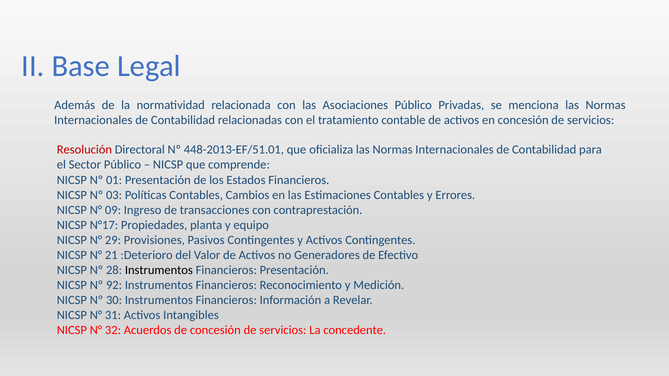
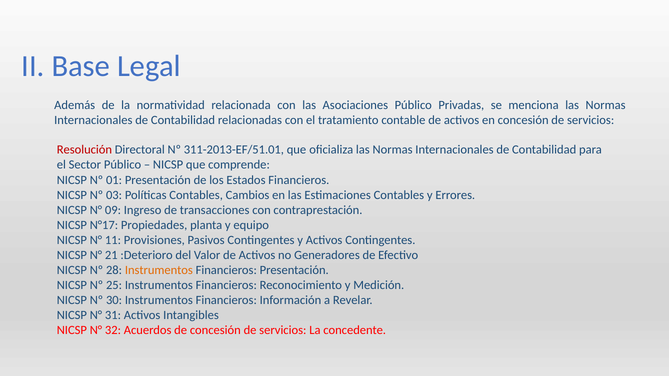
448-2013-EF/51.01: 448-2013-EF/51.01 -> 311-2013-EF/51.01
29: 29 -> 11
Instrumentos at (159, 270) colour: black -> orange
92: 92 -> 25
